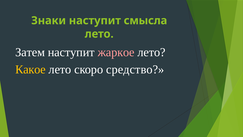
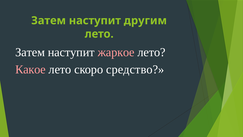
Знаки at (49, 21): Знаки -> Затем
смысла: смысла -> другим
Какое colour: yellow -> pink
